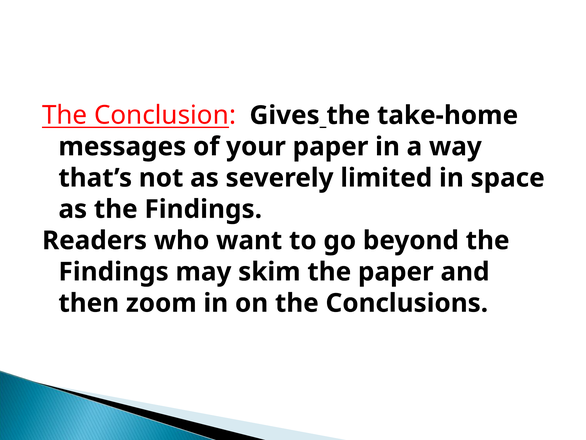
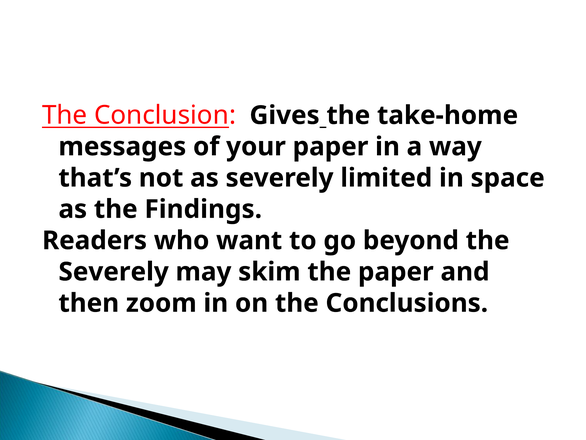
Findings at (114, 272): Findings -> Severely
